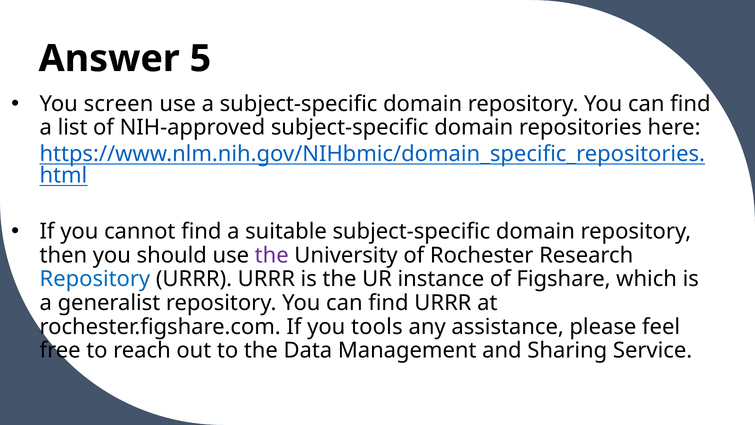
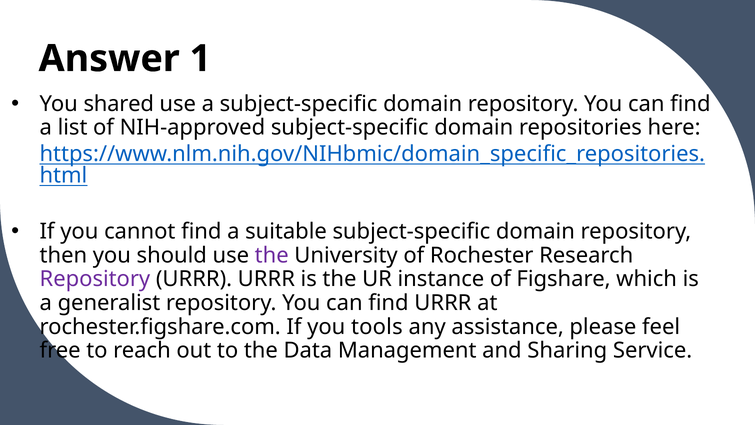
5: 5 -> 1
screen: screen -> shared
Repository at (95, 279) colour: blue -> purple
